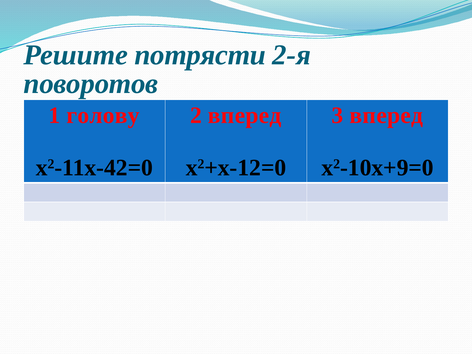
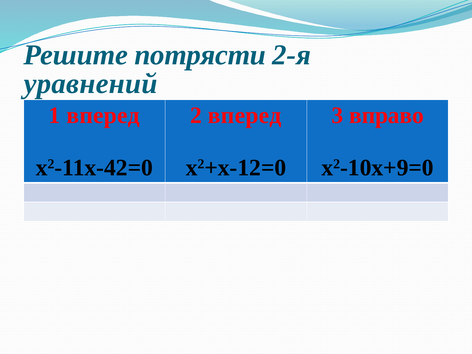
поворотов: поворотов -> уравнений
1 голову: голову -> вперед
3 вперед: вперед -> вправо
